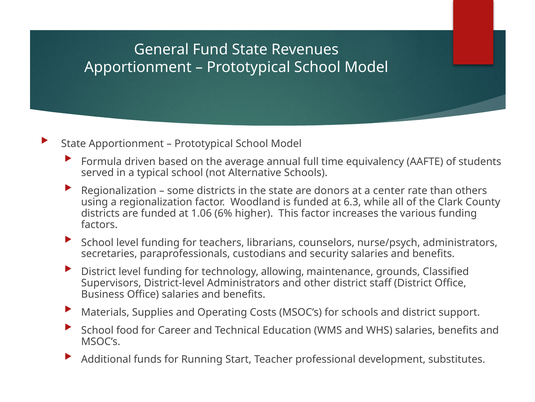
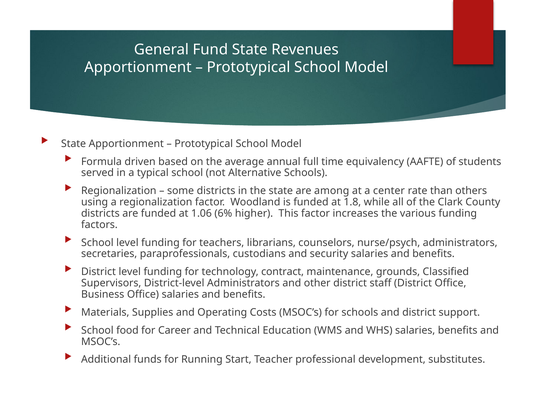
donors: donors -> among
6.3: 6.3 -> 1.8
allowing: allowing -> contract
